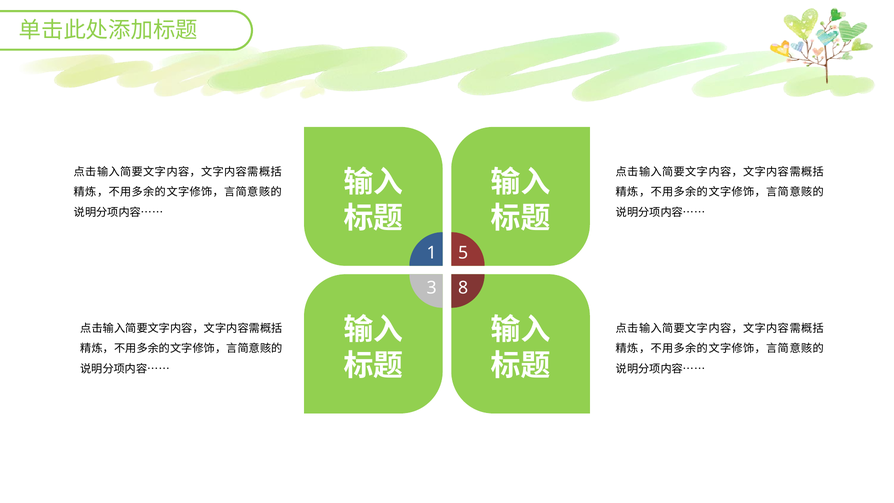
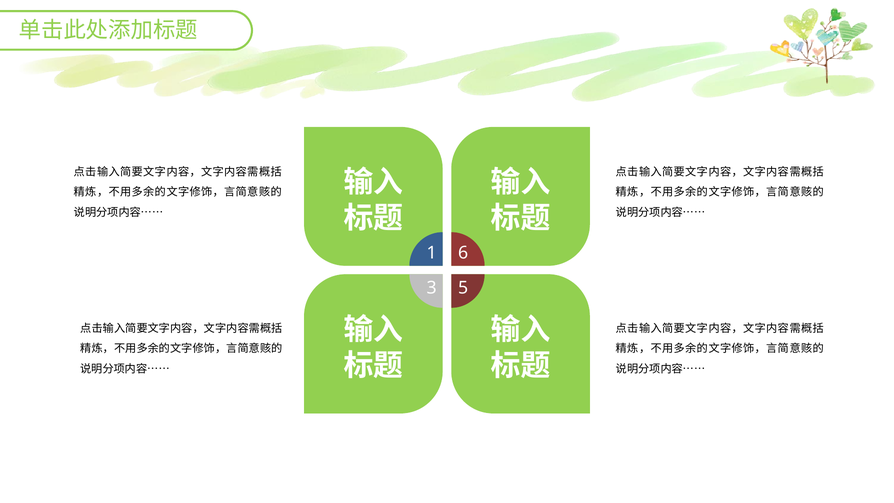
5: 5 -> 6
8: 8 -> 5
